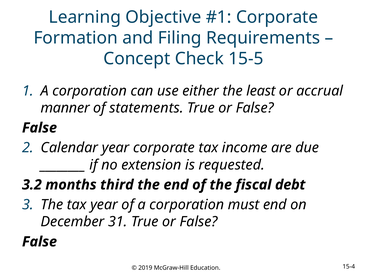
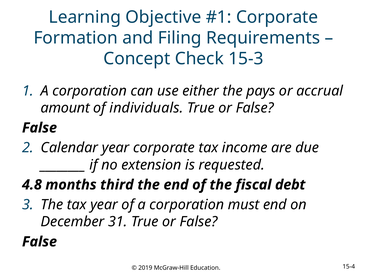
15-5: 15-5 -> 15-3
least: least -> pays
manner: manner -> amount
statements: statements -> individuals
3.2: 3.2 -> 4.8
